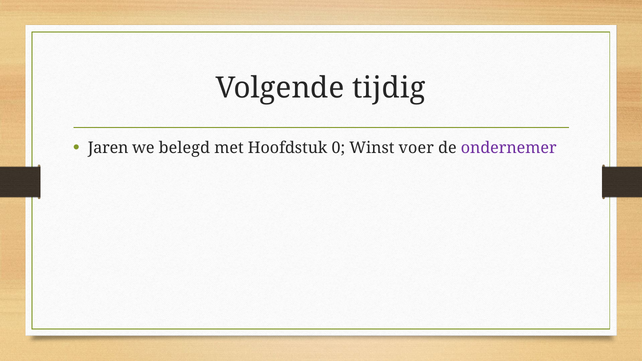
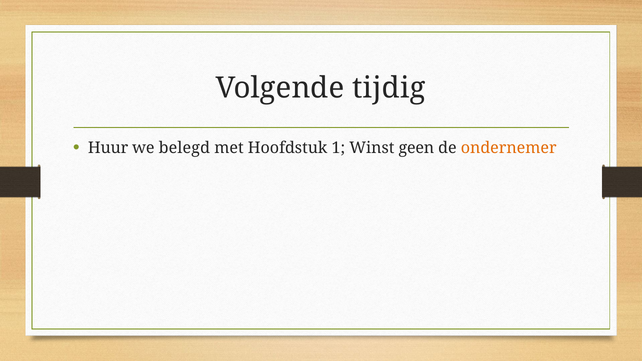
Jaren: Jaren -> Huur
0: 0 -> 1
voer: voer -> geen
ondernemer colour: purple -> orange
